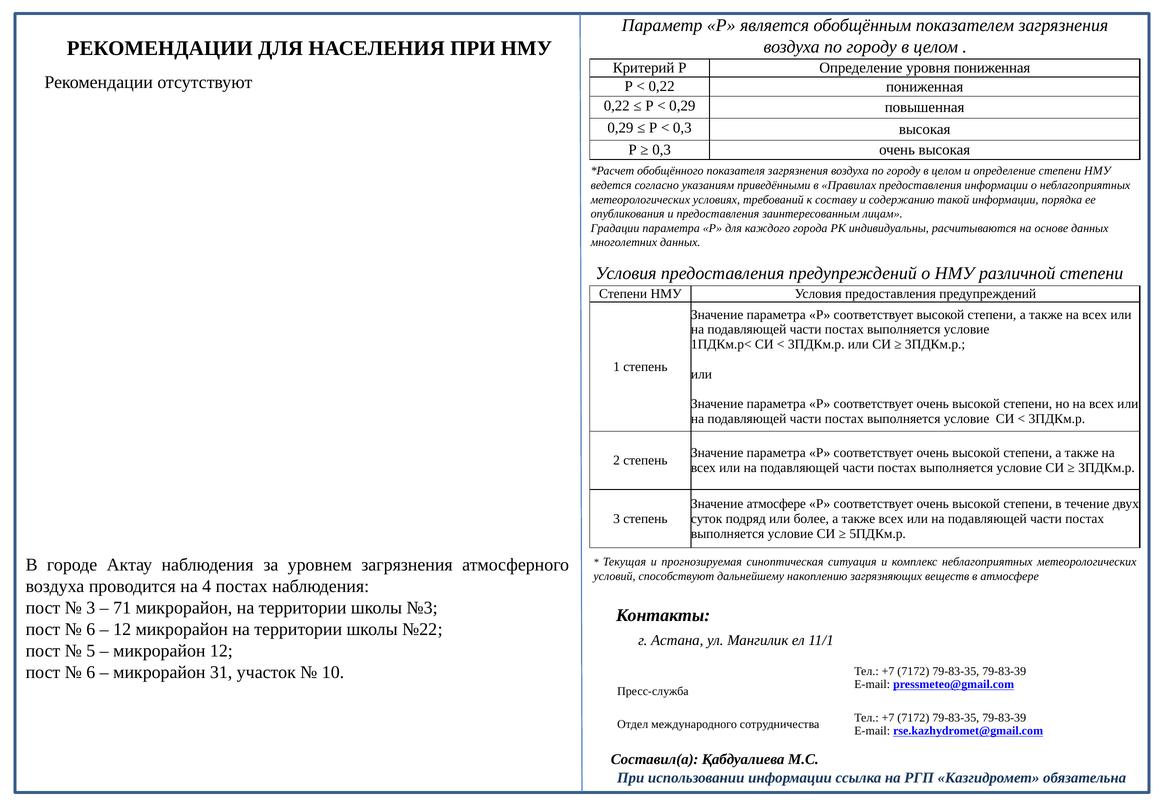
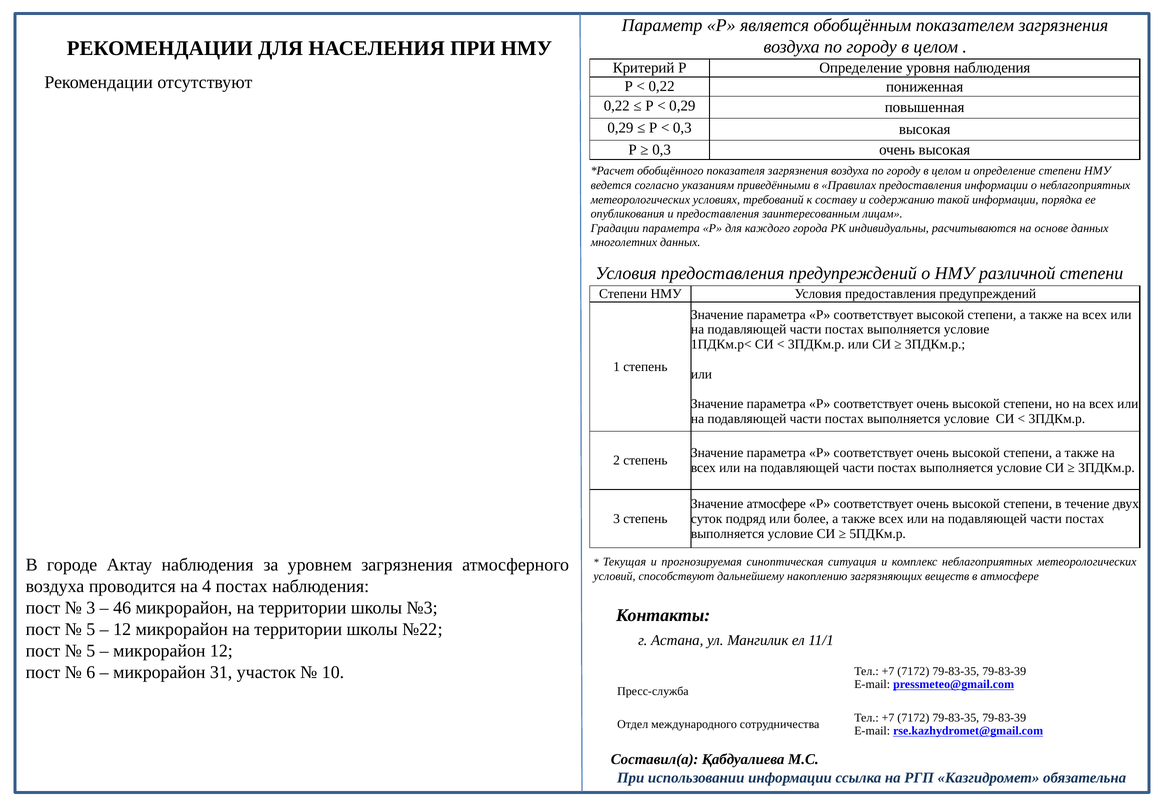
уровня пониженная: пониженная -> наблюдения
71: 71 -> 46
6 at (91, 629): 6 -> 5
